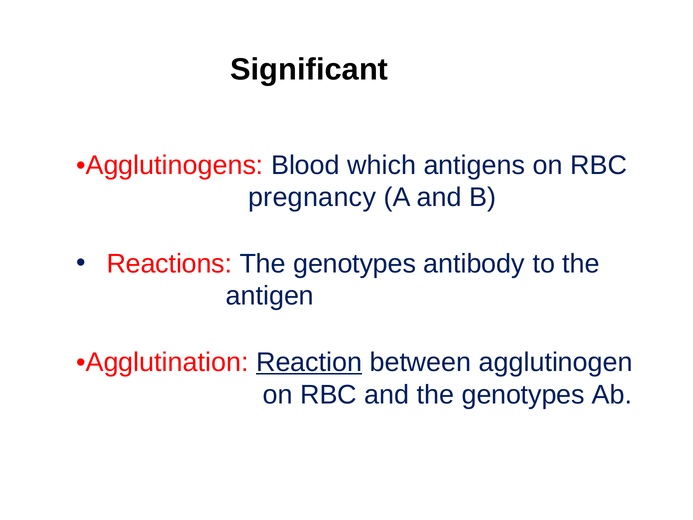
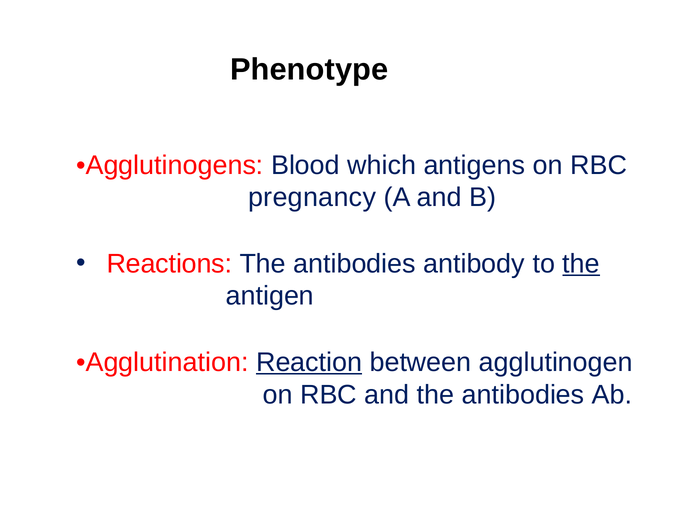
Significant: Significant -> Phenotype
genotypes at (355, 264): genotypes -> antibodies
the at (581, 264) underline: none -> present
and the genotypes: genotypes -> antibodies
